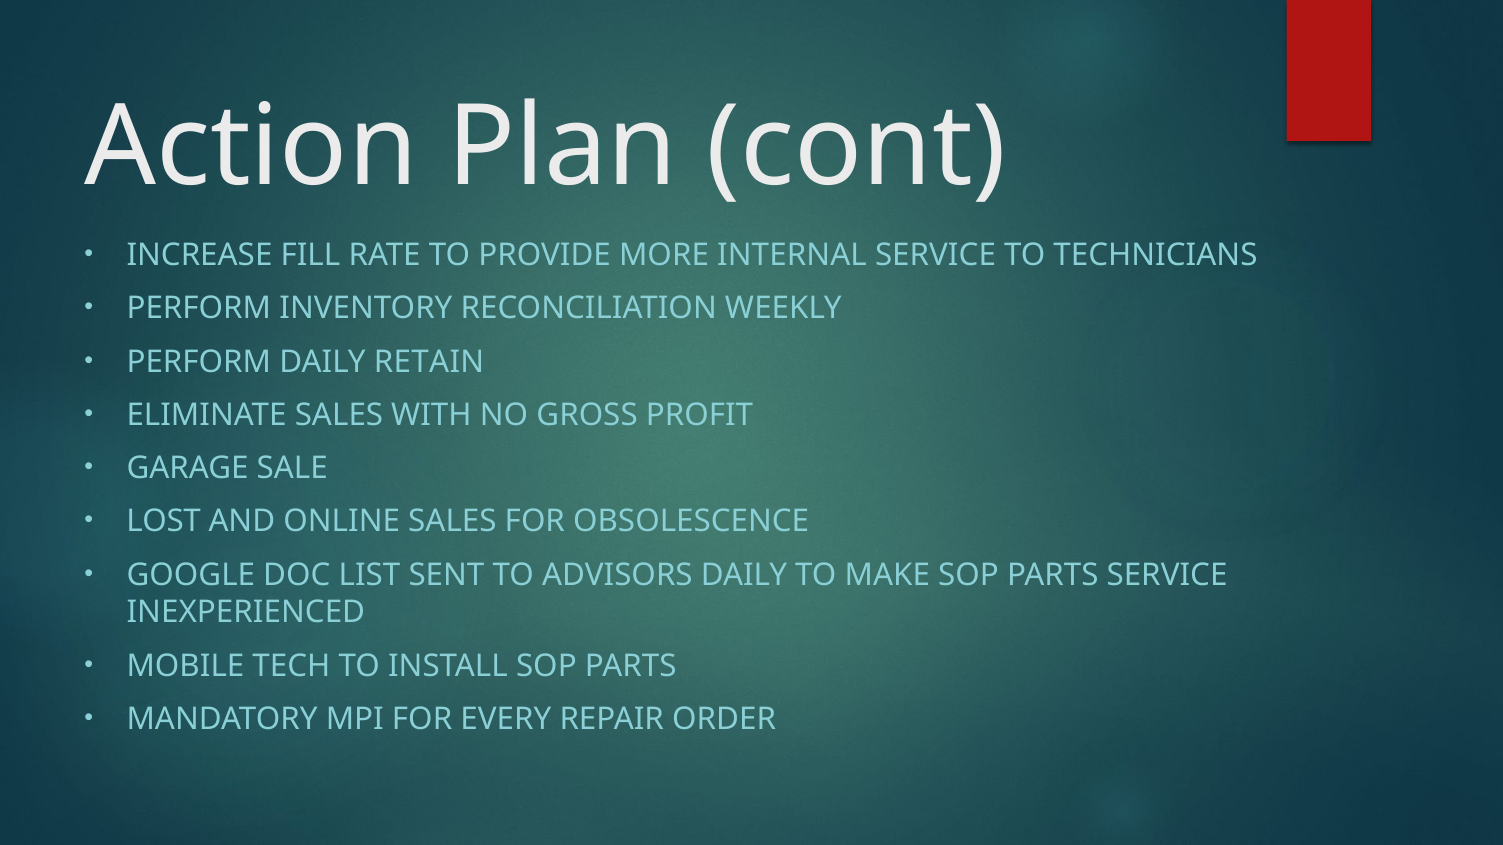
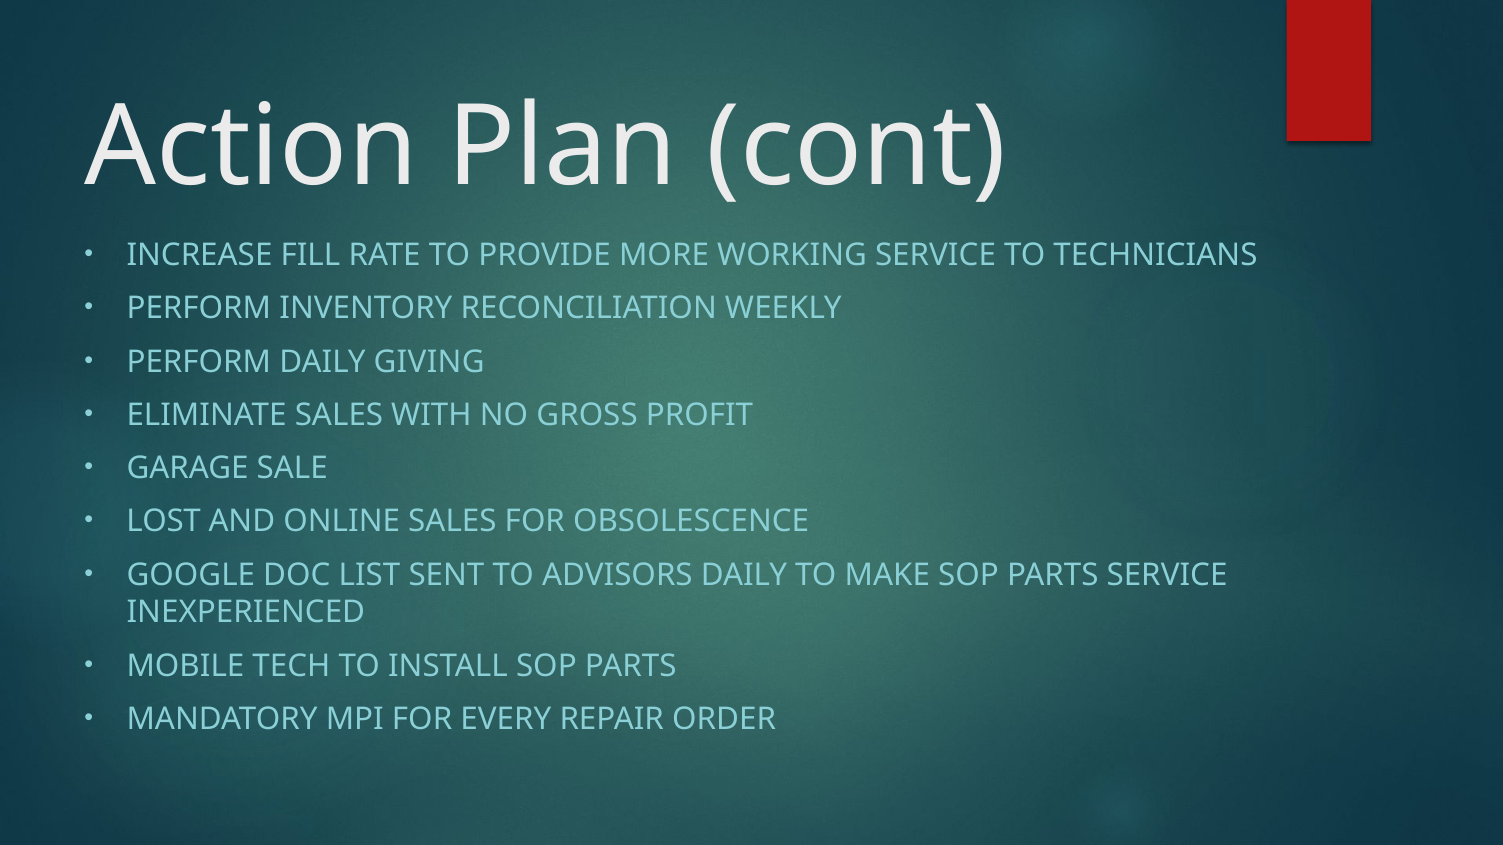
INTERNAL: INTERNAL -> WORKING
RETAIN: RETAIN -> GIVING
